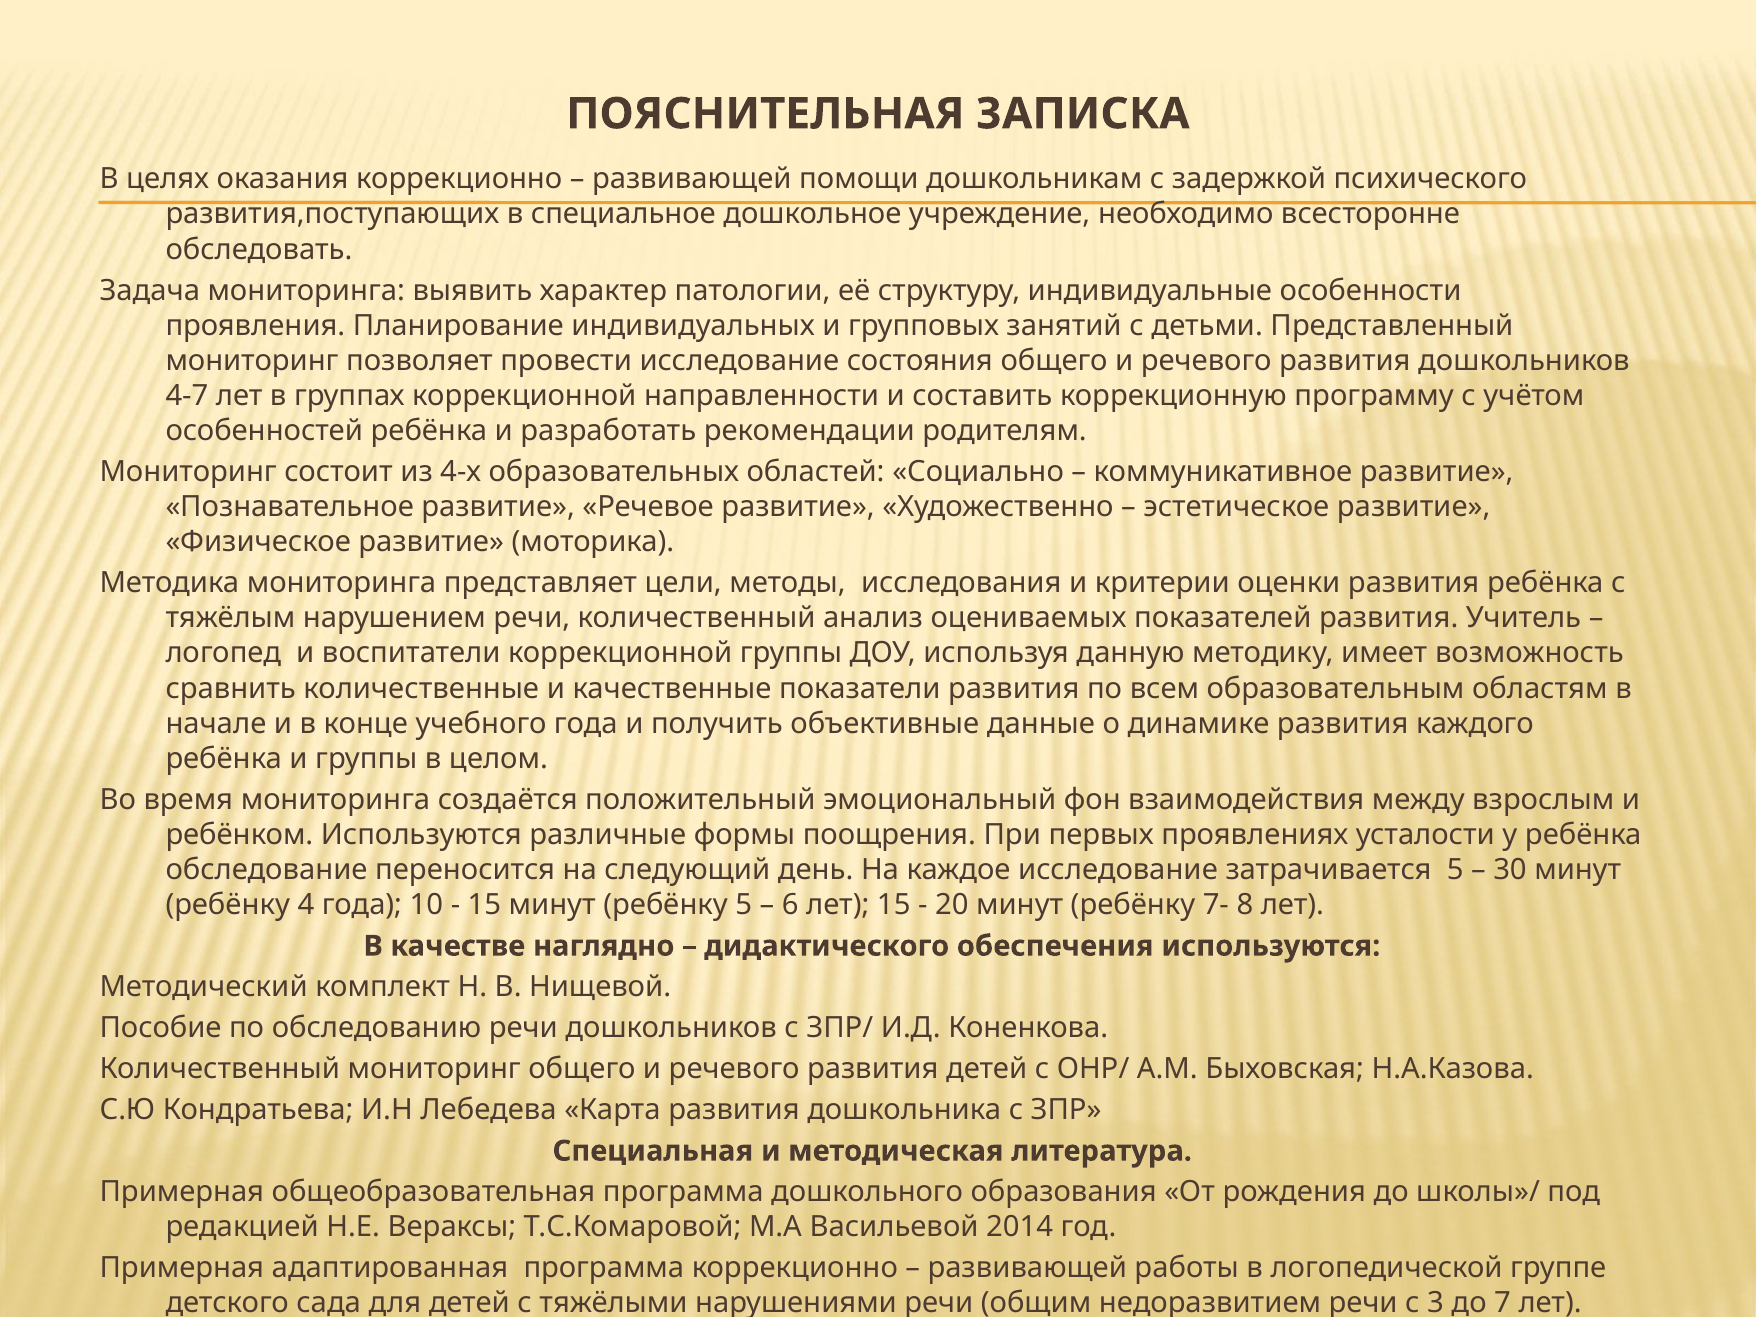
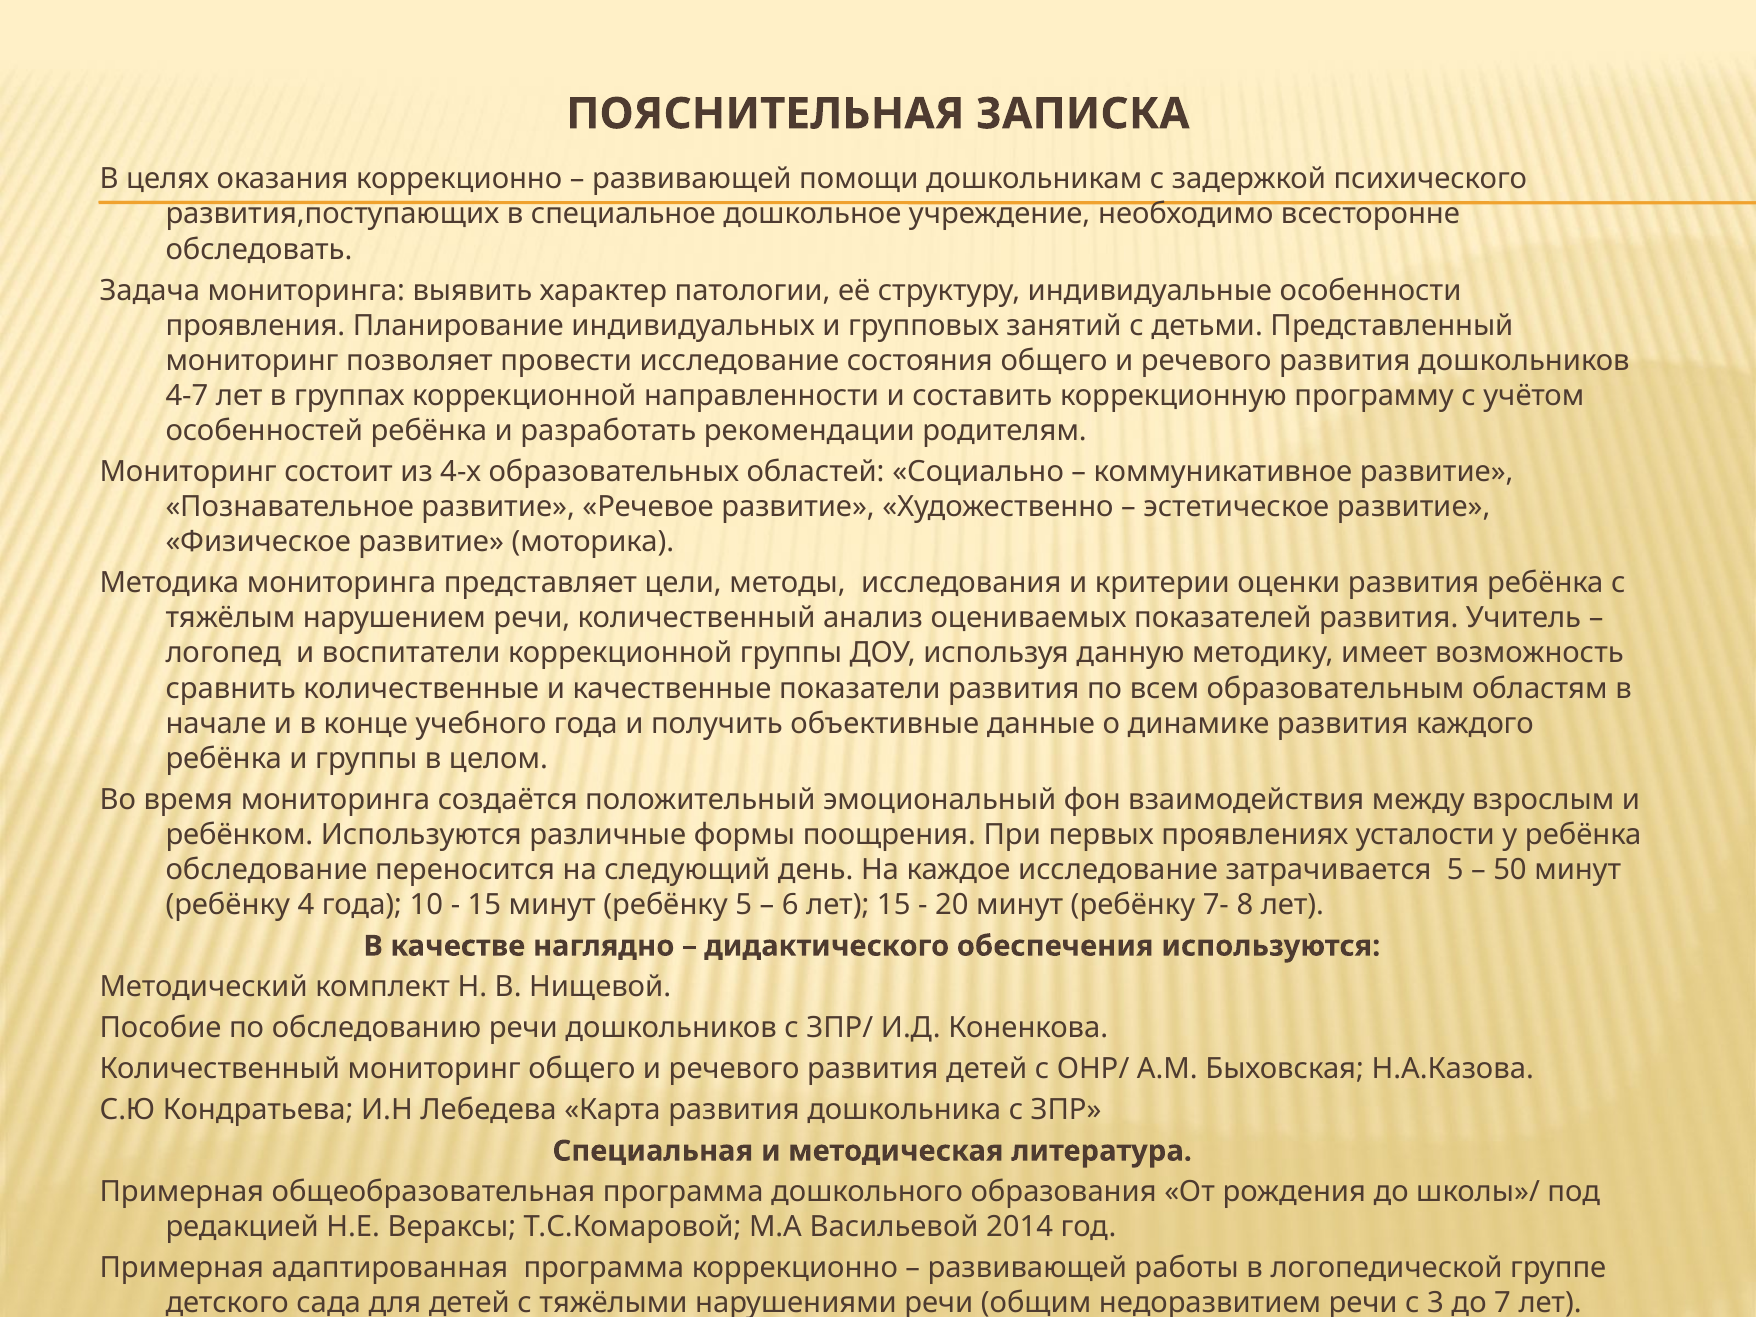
30: 30 -> 50
